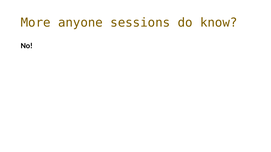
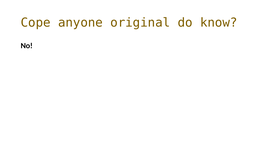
More: More -> Cope
sessions: sessions -> original
